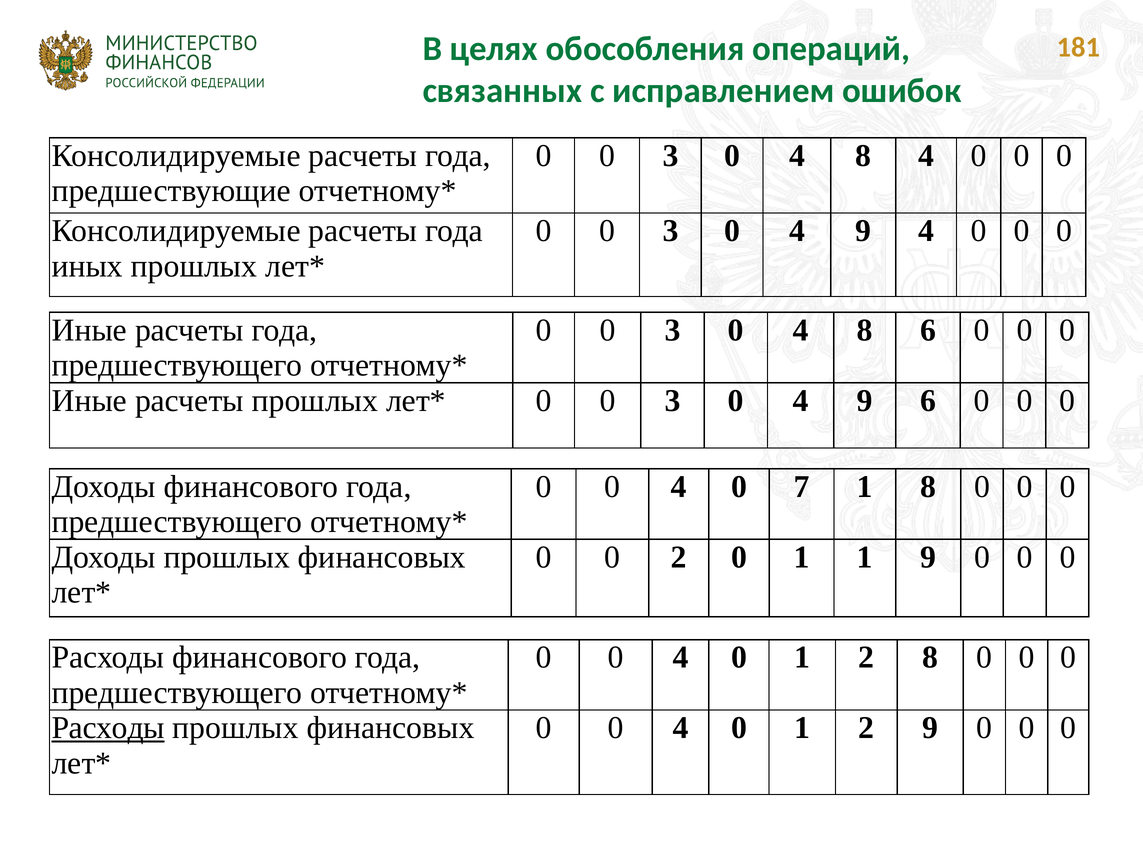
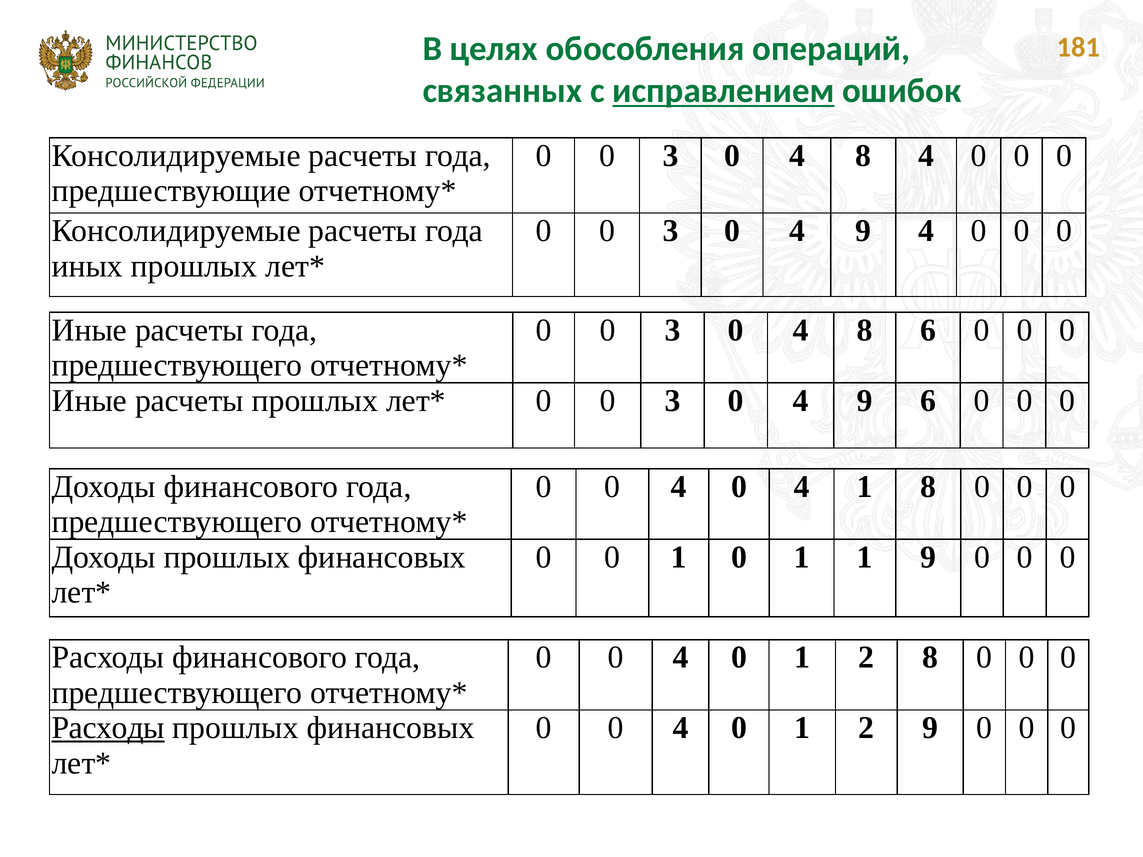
исправлением underline: none -> present
4 0 7: 7 -> 4
0 0 2: 2 -> 1
